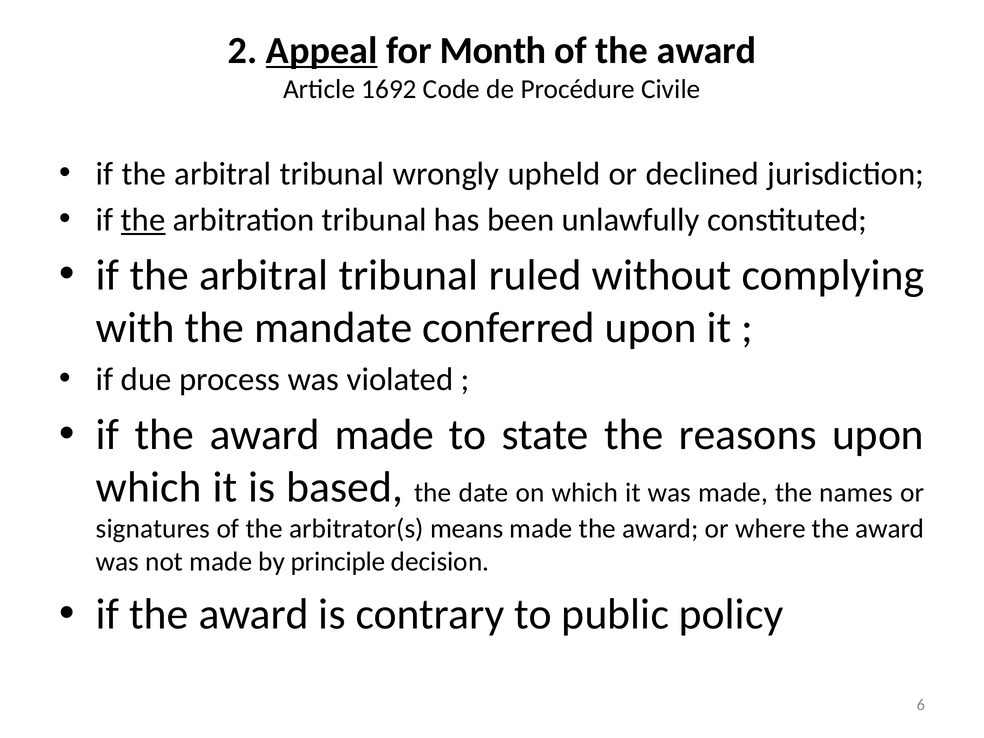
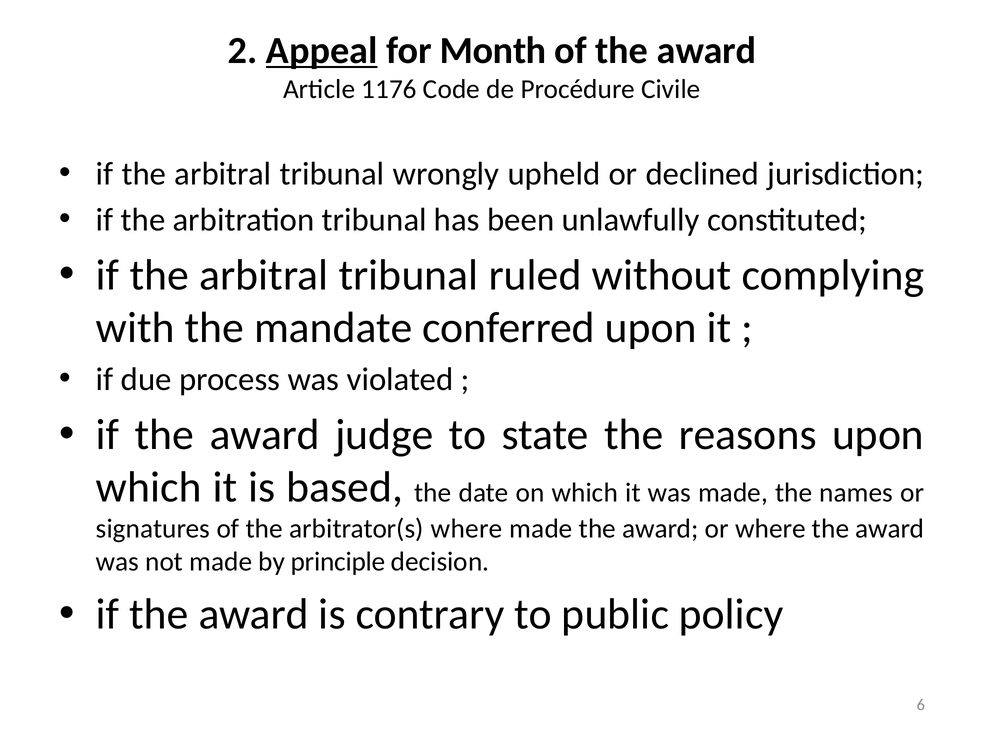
1692: 1692 -> 1176
the at (143, 220) underline: present -> none
award made: made -> judge
arbitrator(s means: means -> where
